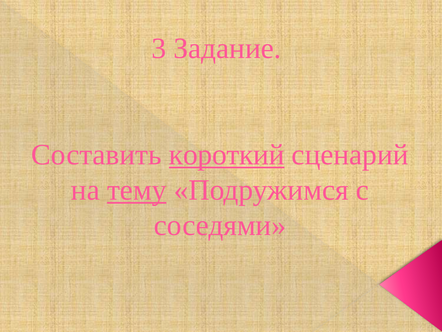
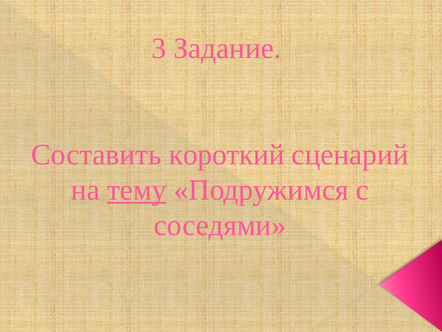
короткий underline: present -> none
